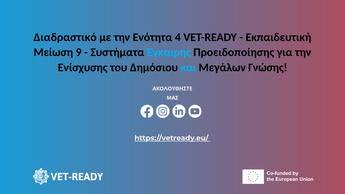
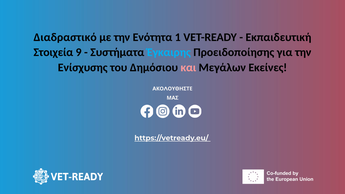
4: 4 -> 1
Μείωση: Μείωση -> Στοιχεία
και colour: light blue -> pink
Γνώσης: Γνώσης -> Εκείνες
